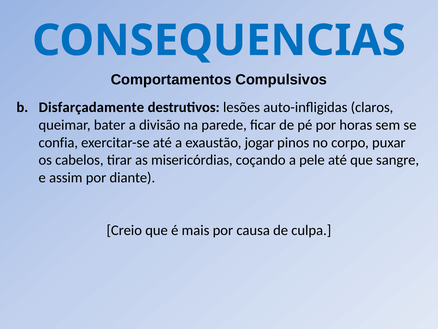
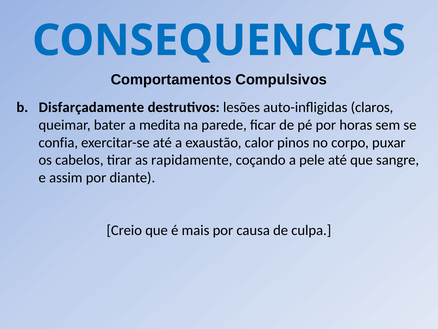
divisão: divisão -> medita
jogar: jogar -> calor
misericórdias: misericórdias -> rapidamente
